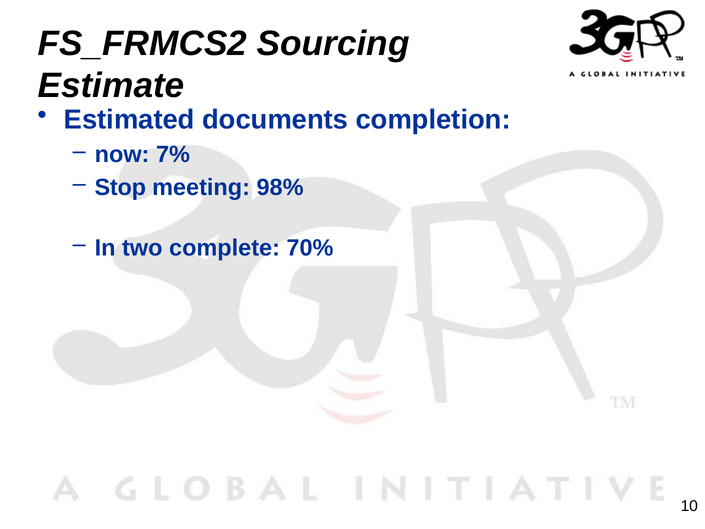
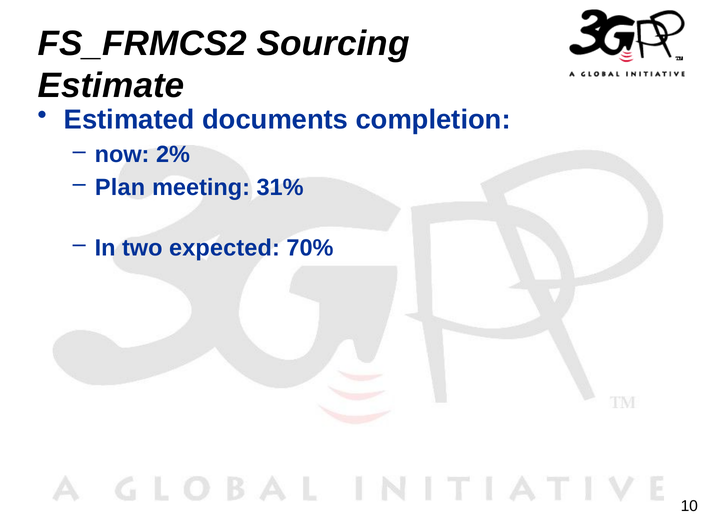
7%: 7% -> 2%
Stop: Stop -> Plan
98%: 98% -> 31%
complete: complete -> expected
